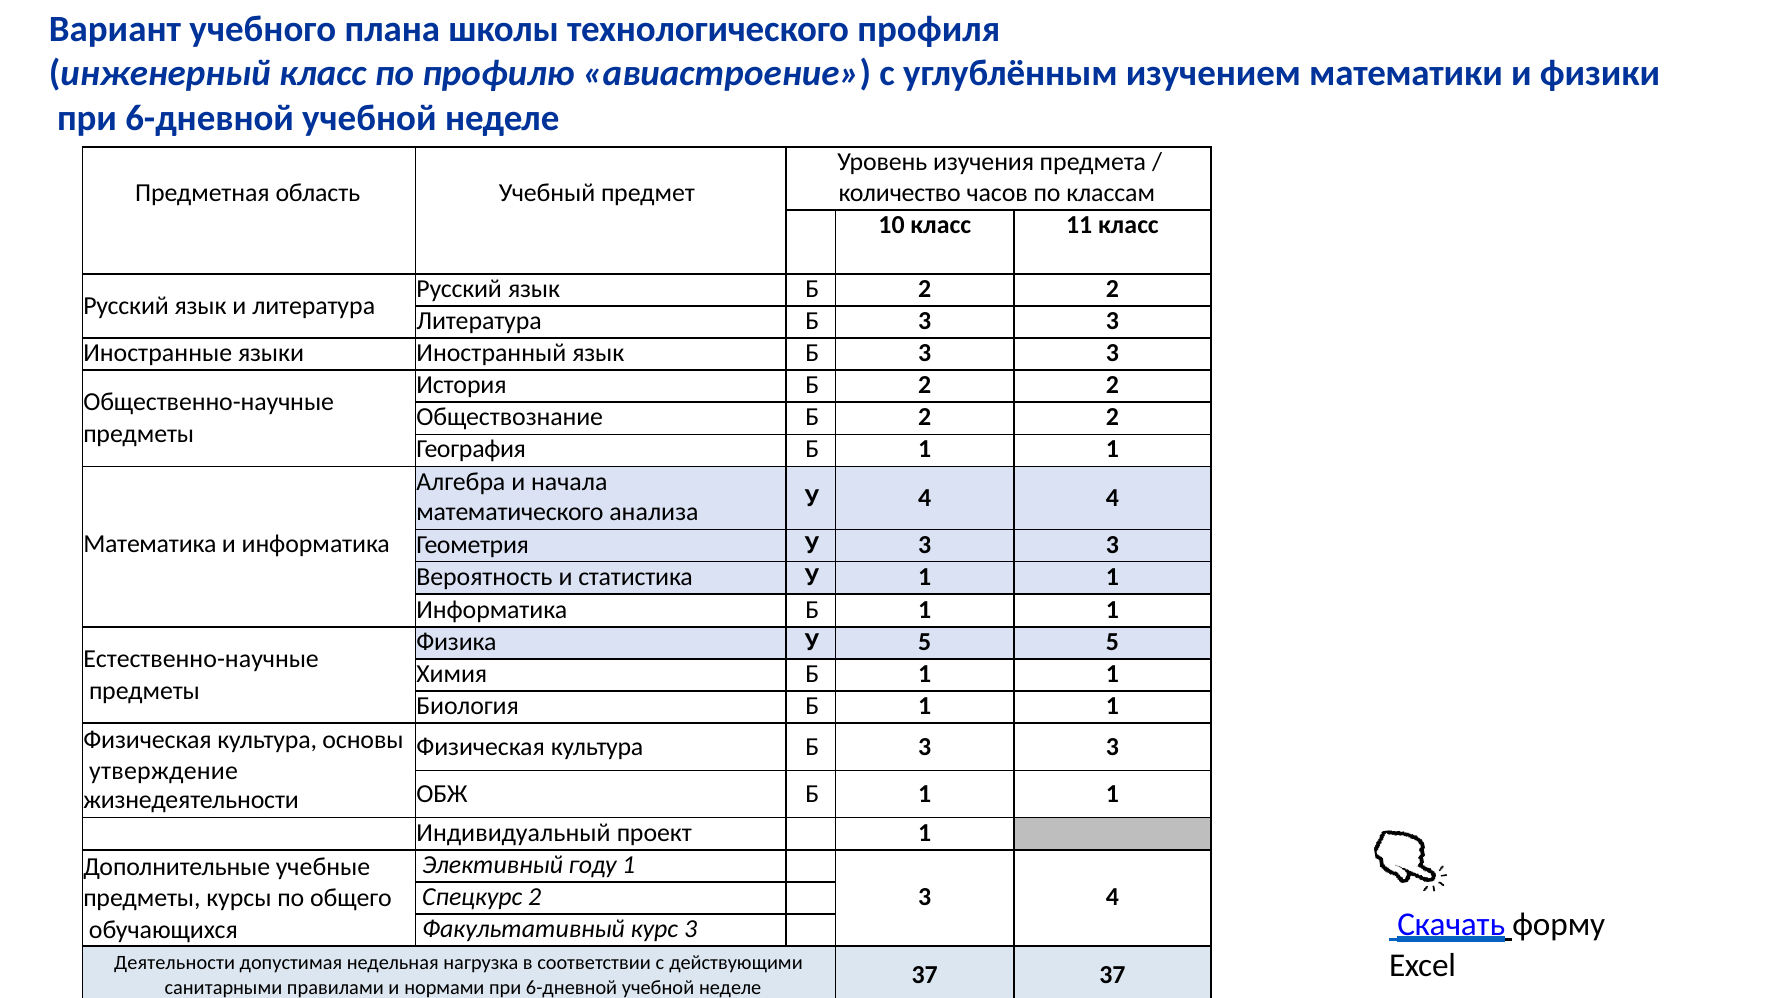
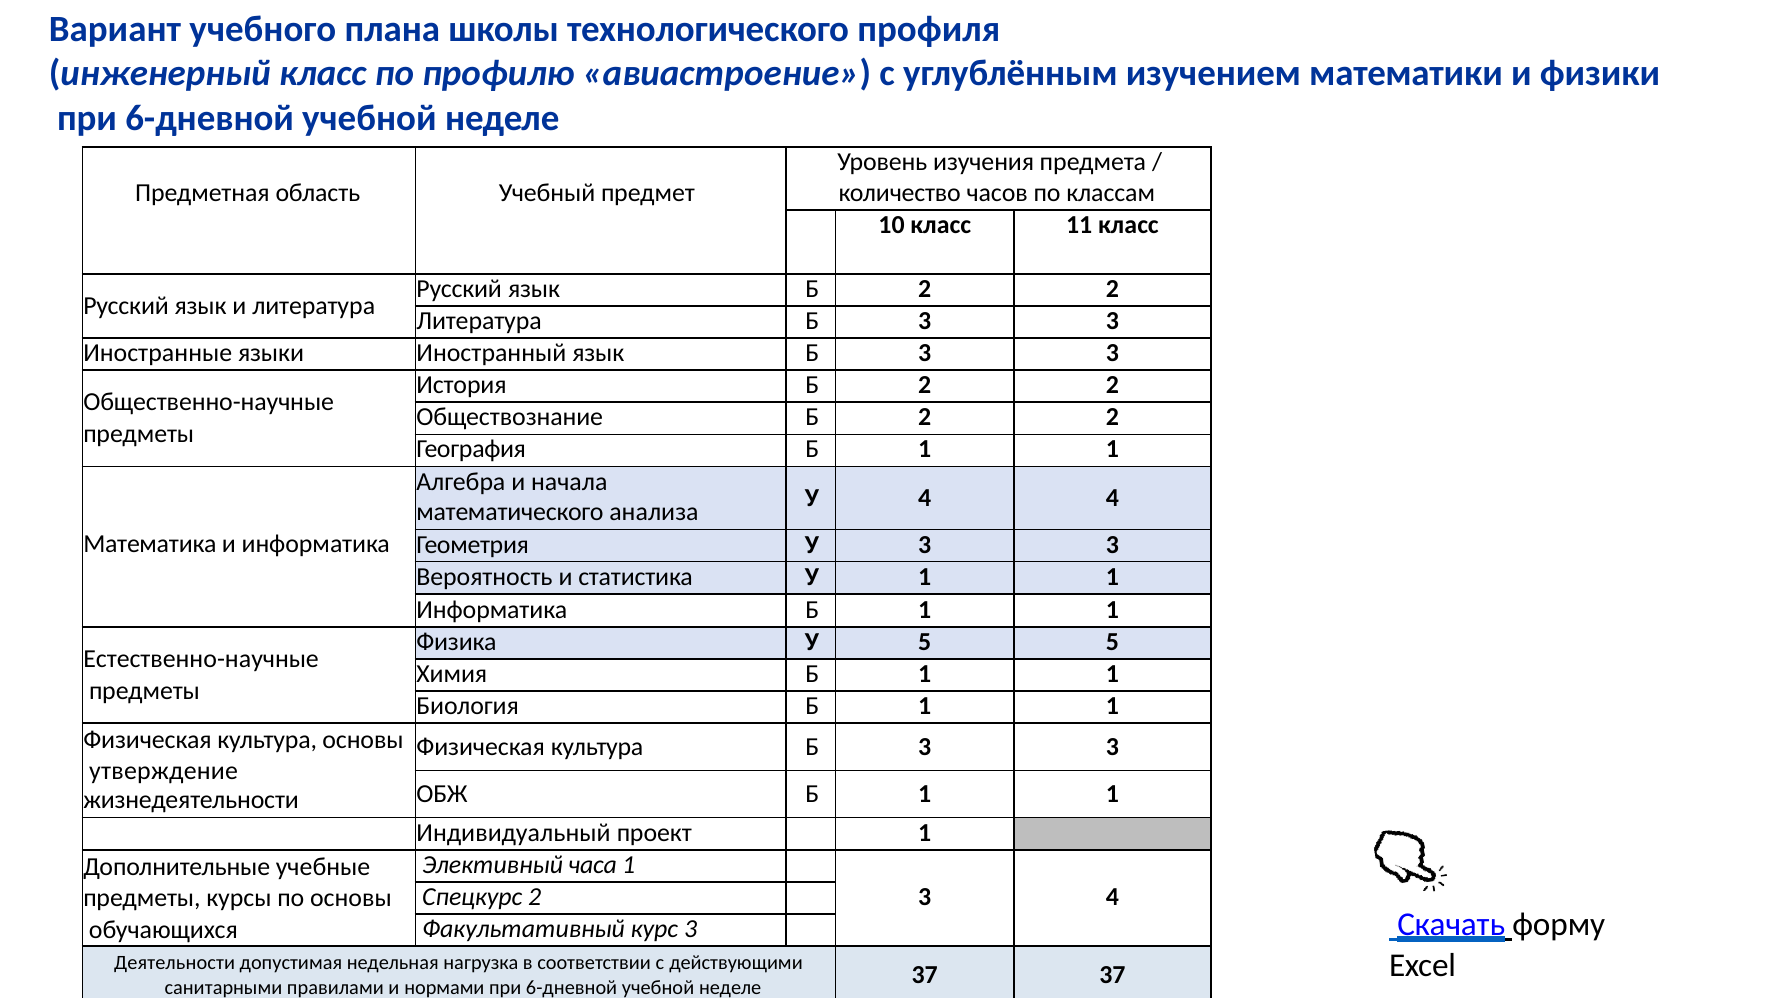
году: году -> часа
по общего: общего -> основы
